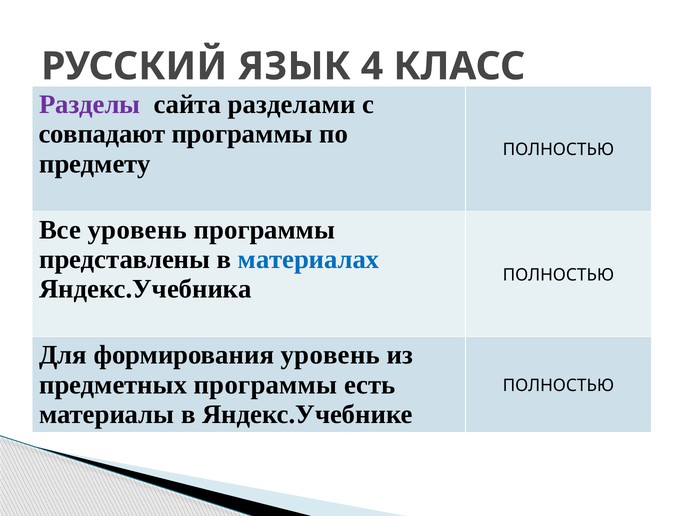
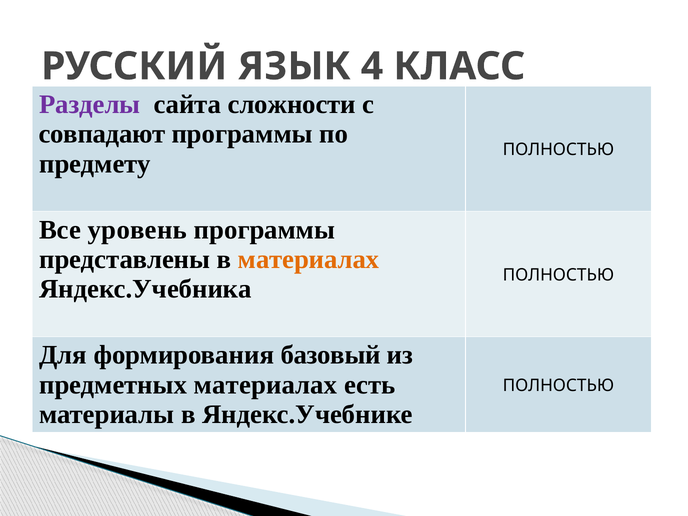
разделами: разделами -> сложности
материалах at (309, 259) colour: blue -> orange
формирования уровень: уровень -> базовый
предметных программы: программы -> материалах
